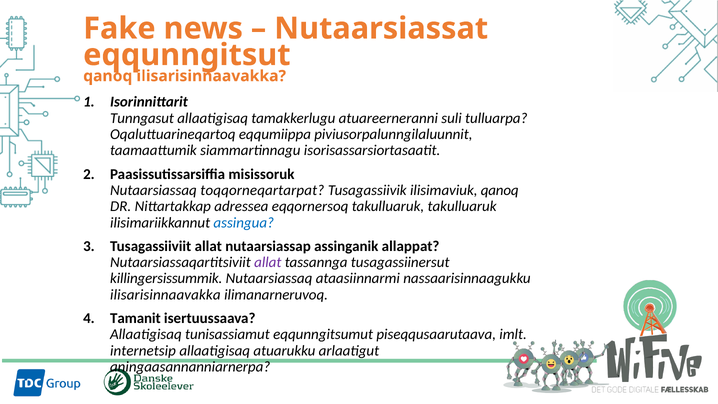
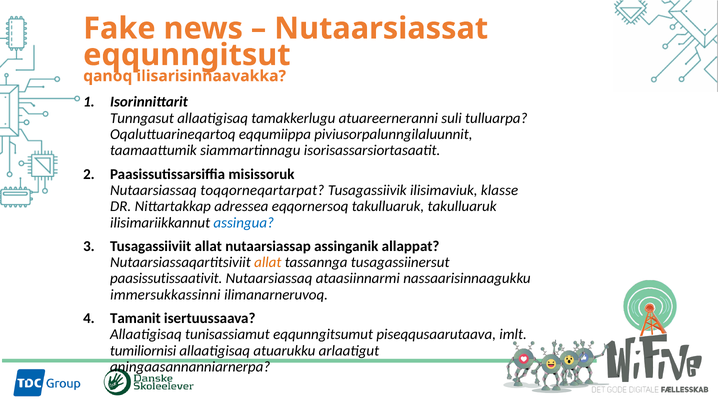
ilisimaviuk qanoq: qanoq -> klasse
allat at (268, 262) colour: purple -> orange
killingersissummik: killingersissummik -> paasissutissaativit
ilisarisinnaavakka at (165, 295): ilisarisinnaavakka -> immersukkassinni
internetsip: internetsip -> tumiliornisi
